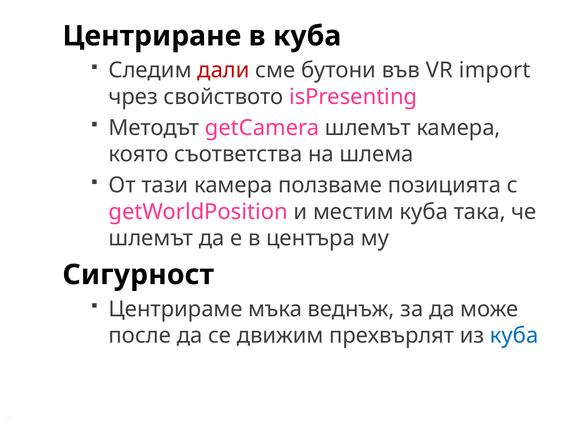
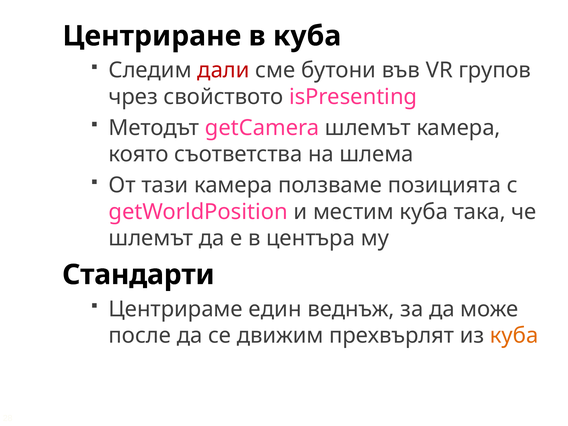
import: import -> групов
Сигурност: Сигурност -> Стандарти
мъка: мъка -> един
куба at (514, 336) colour: blue -> orange
